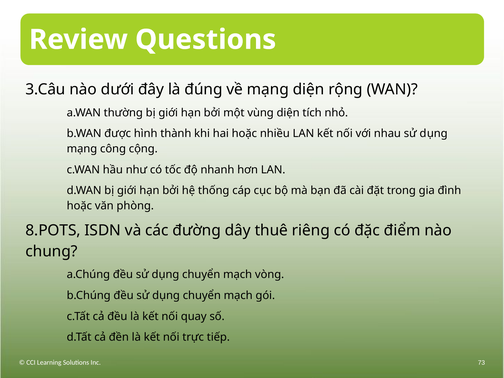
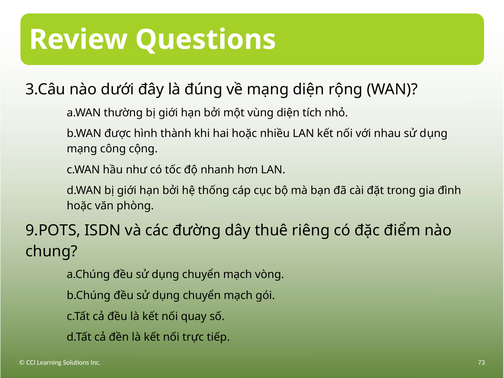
8.POTS: 8.POTS -> 9.POTS
